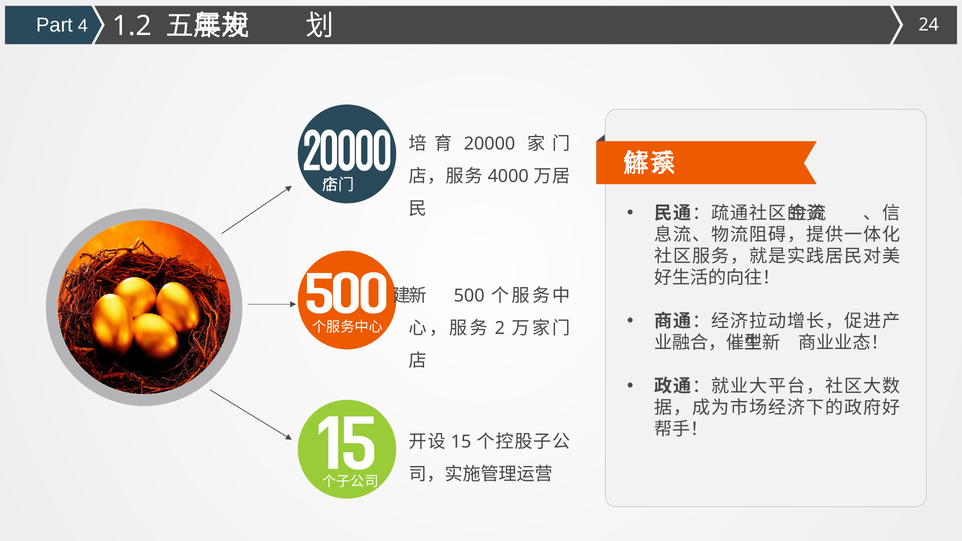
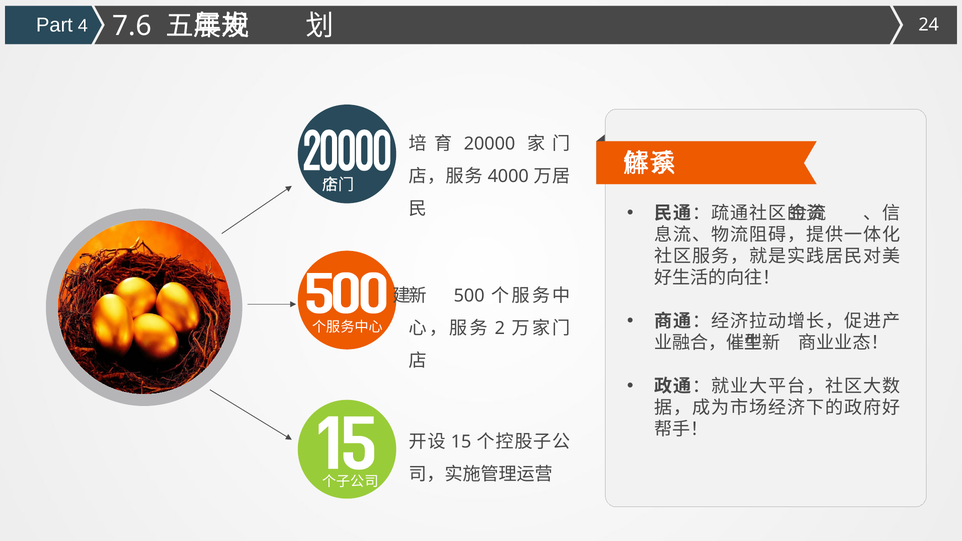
1.2: 1.2 -> 7.6
